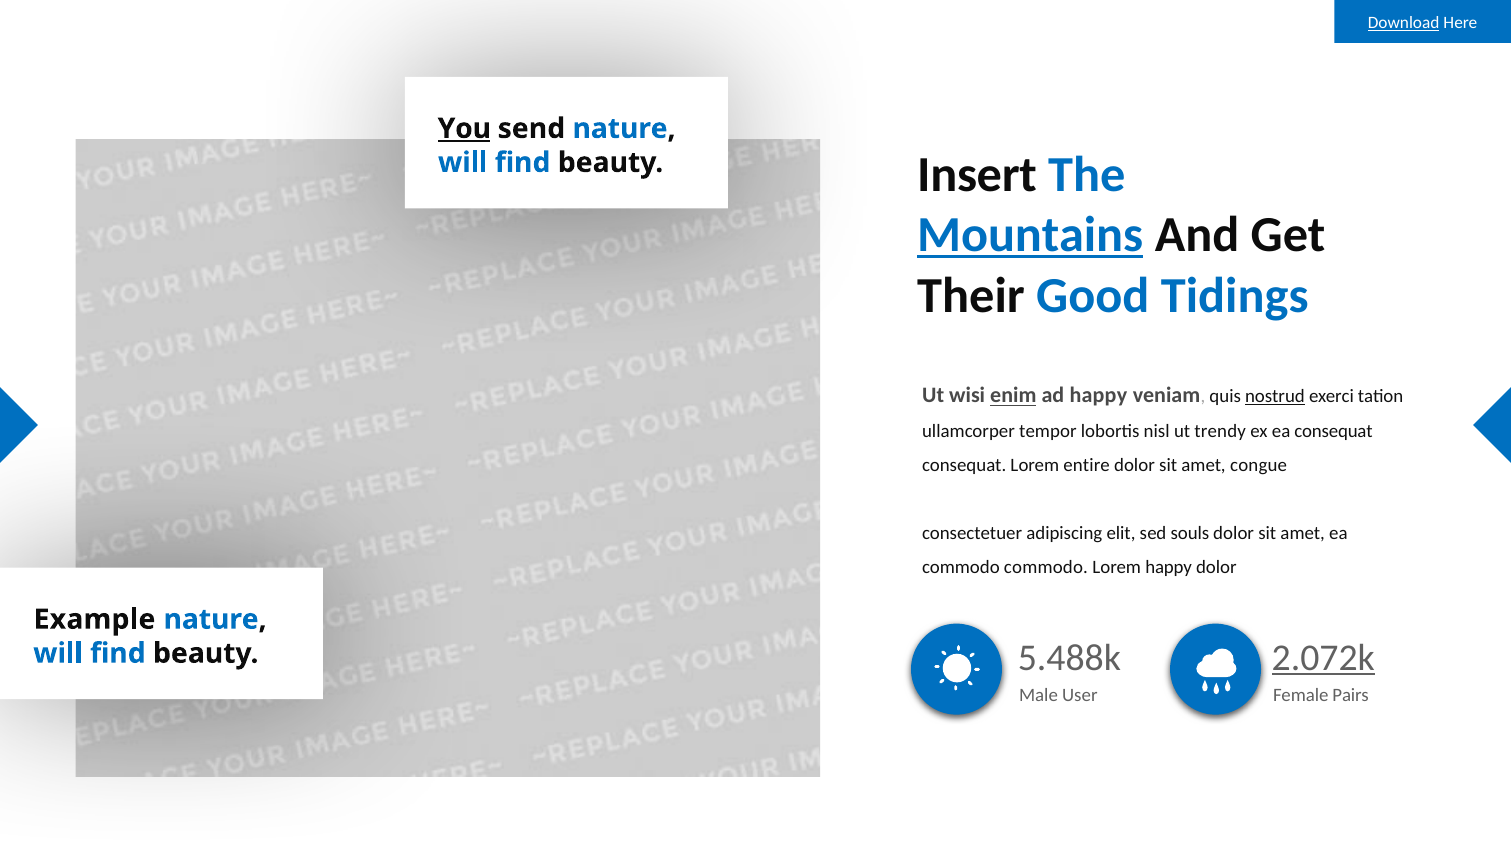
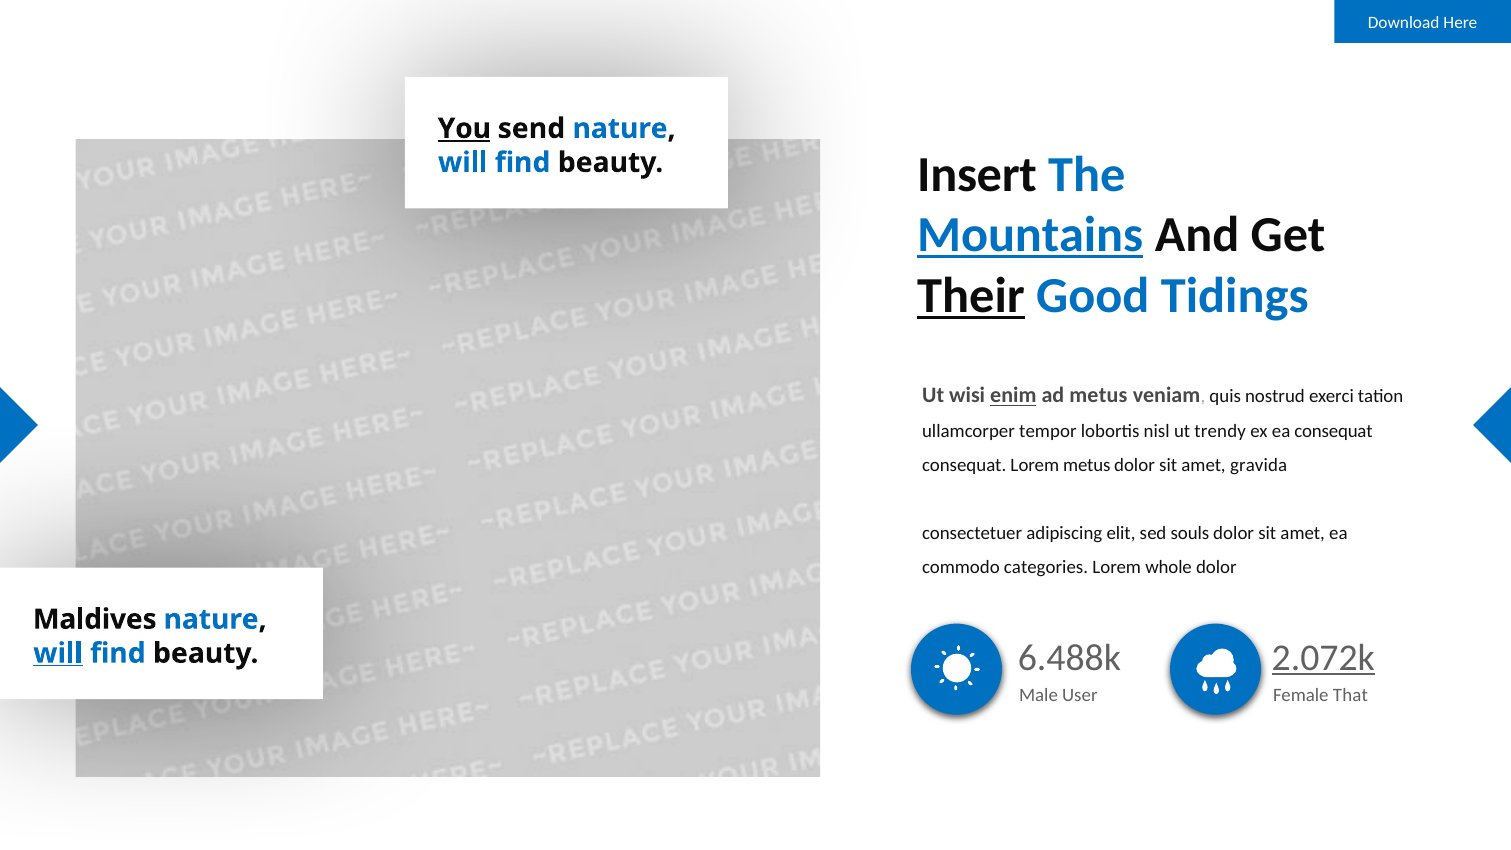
Download underline: present -> none
Their underline: none -> present
ad happy: happy -> metus
nostrud underline: present -> none
Lorem entire: entire -> metus
congue: congue -> gravida
commodo commodo: commodo -> categories
Lorem happy: happy -> whole
Example: Example -> Maldives
5.488k: 5.488k -> 6.488k
will at (58, 653) underline: none -> present
Pairs: Pairs -> That
